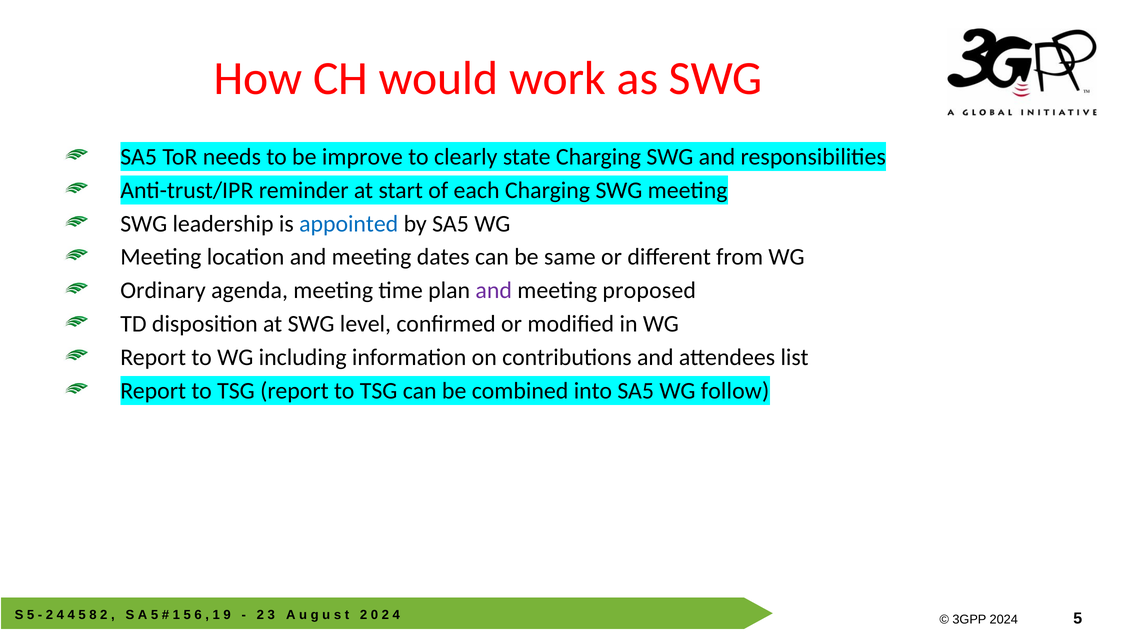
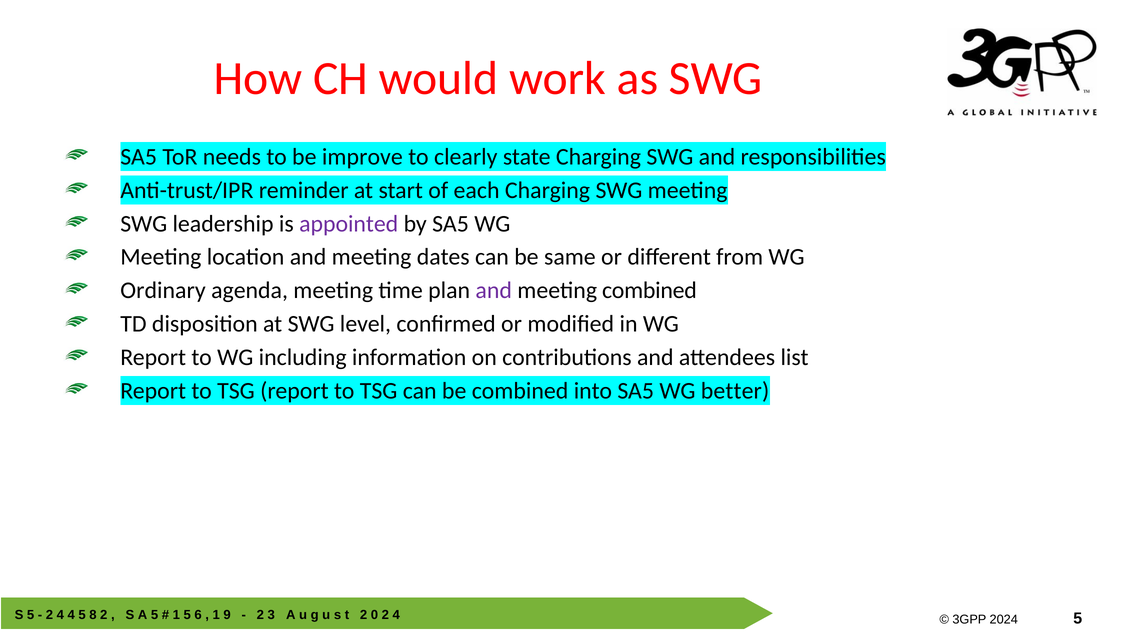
appointed colour: blue -> purple
meeting proposed: proposed -> combined
follow: follow -> better
